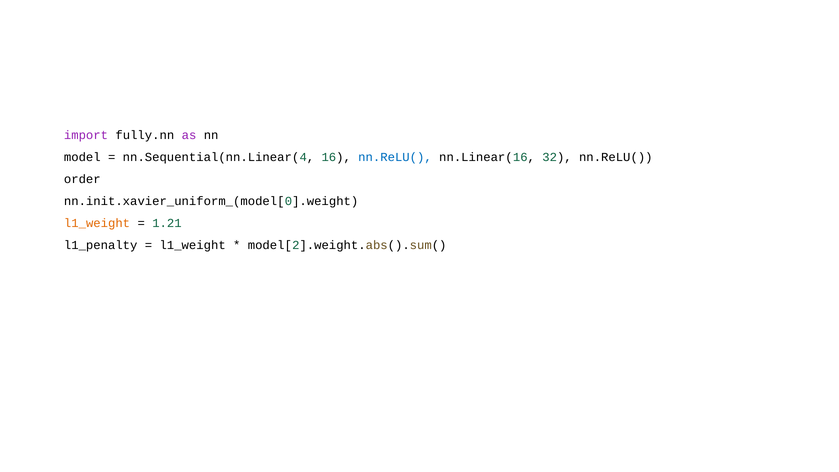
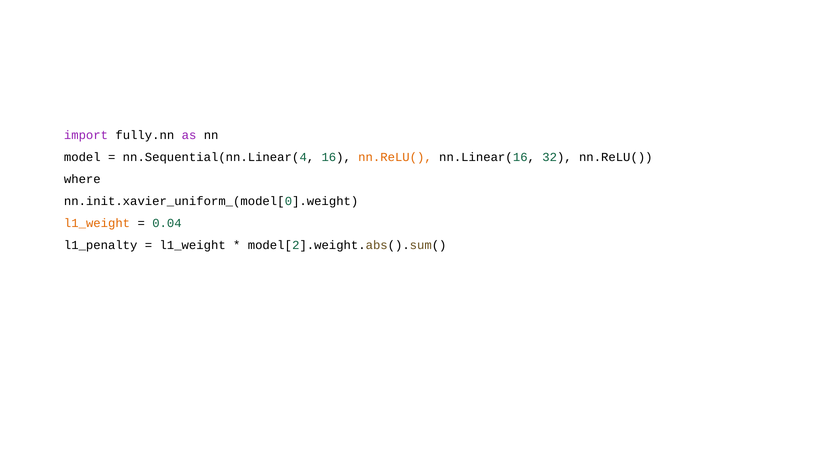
nn.ReLU( at (395, 157) colour: blue -> orange
order: order -> where
1.21: 1.21 -> 0.04
